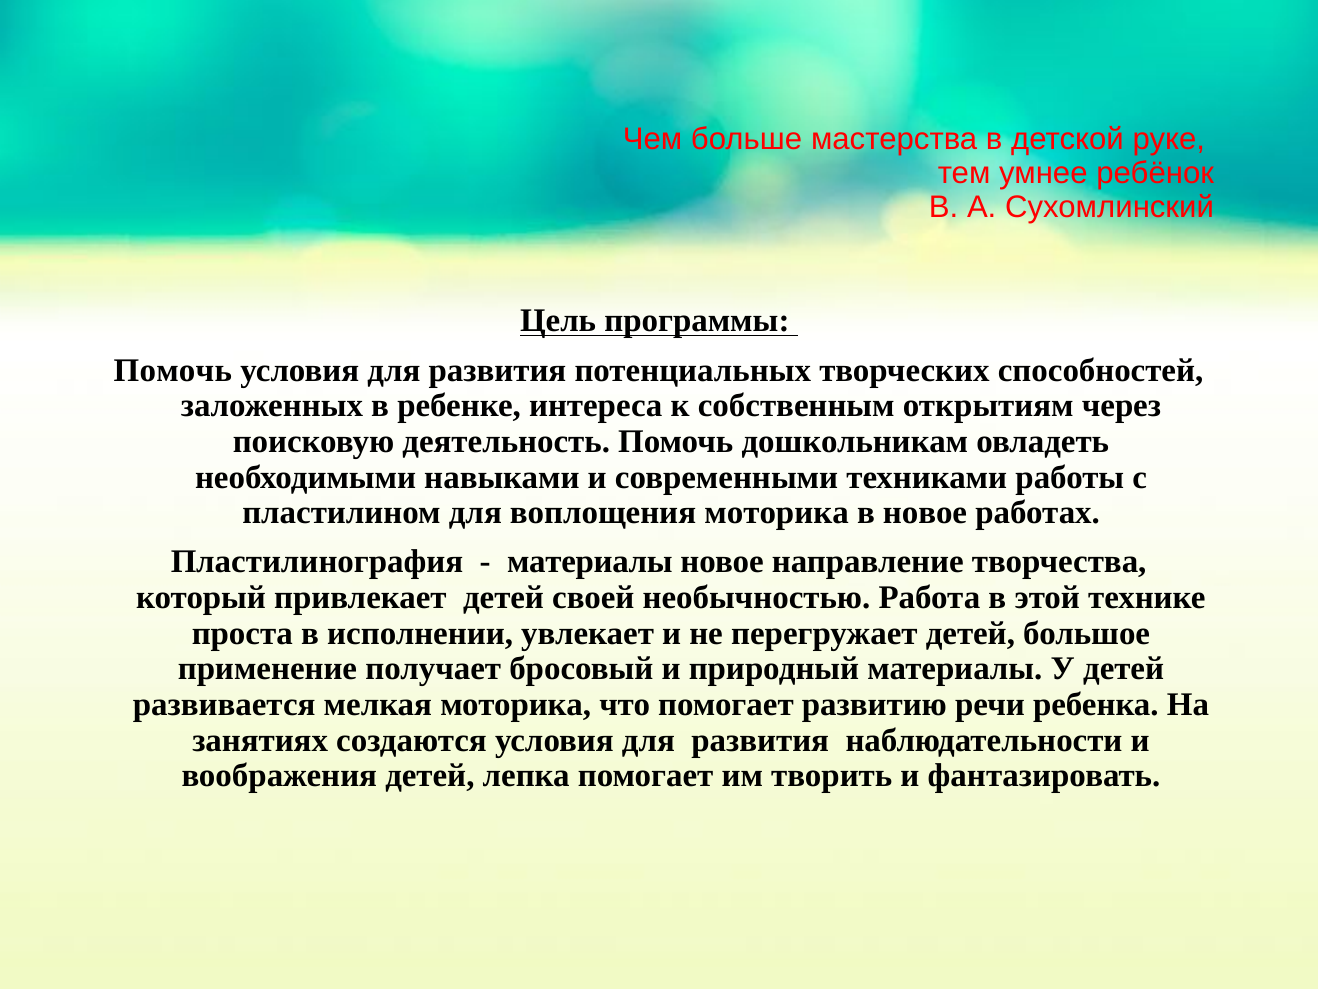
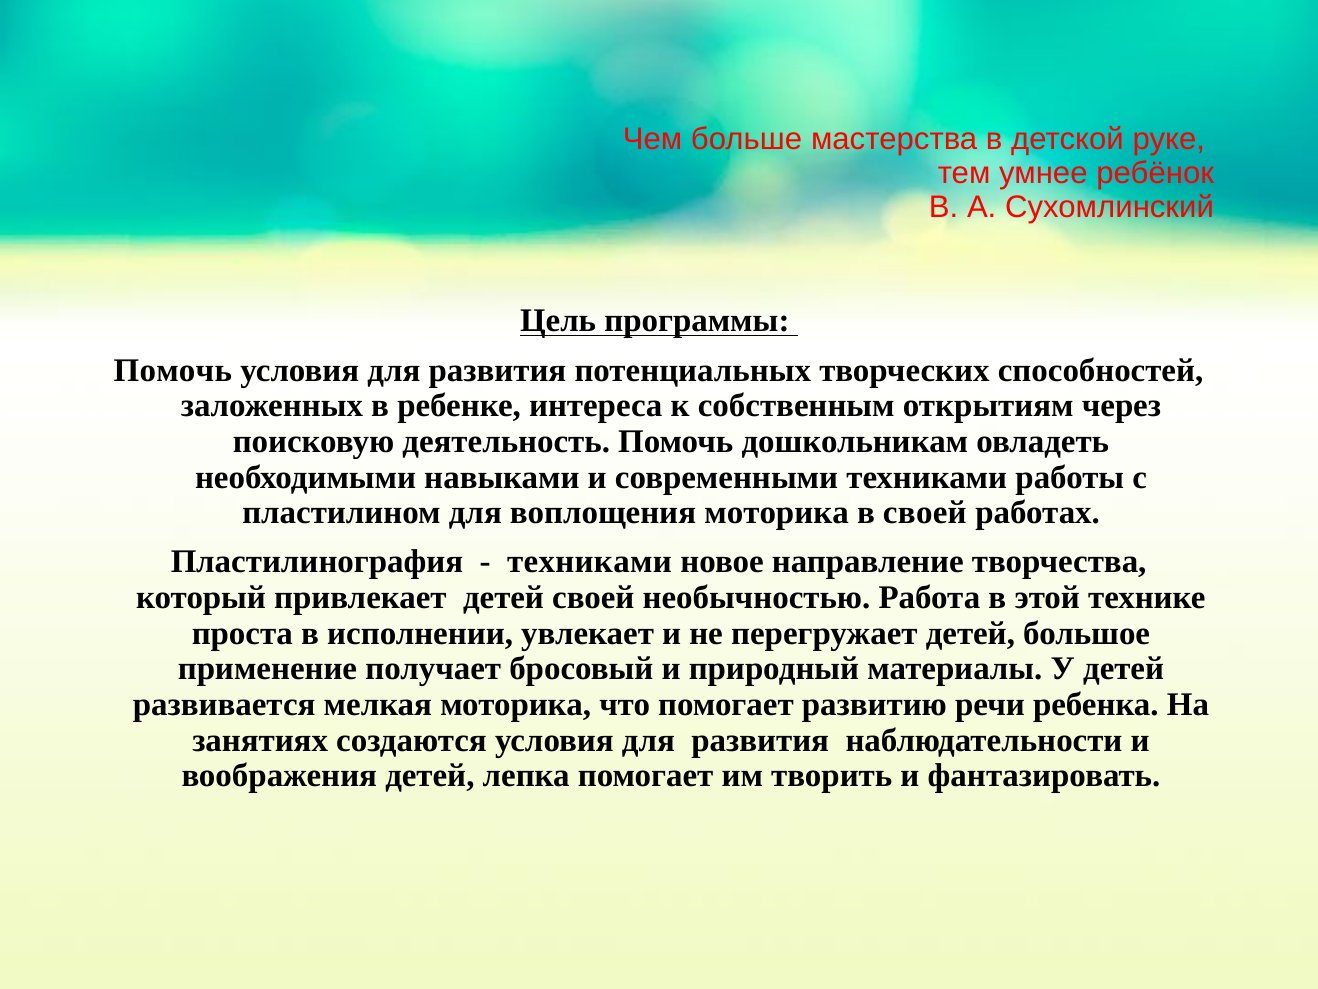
в новое: новое -> своей
материалы at (590, 562): материалы -> техниками
